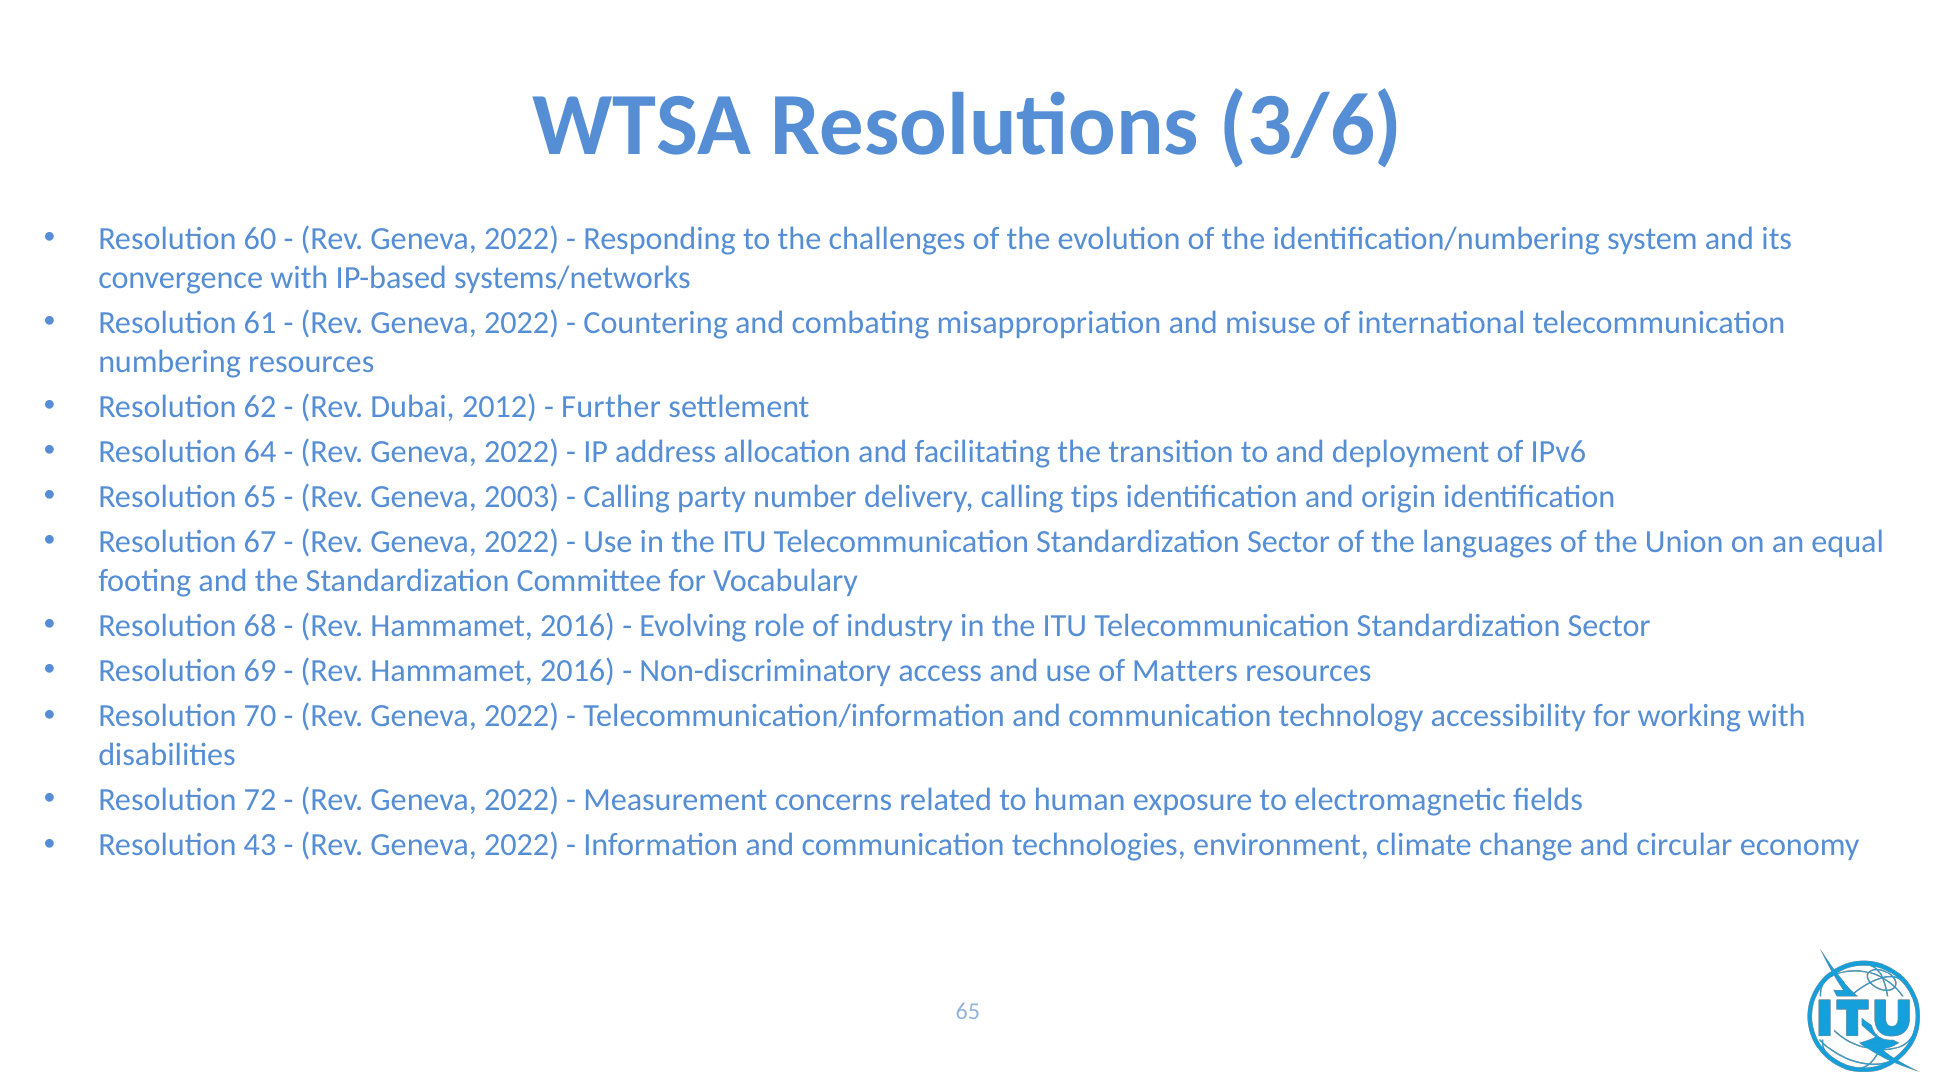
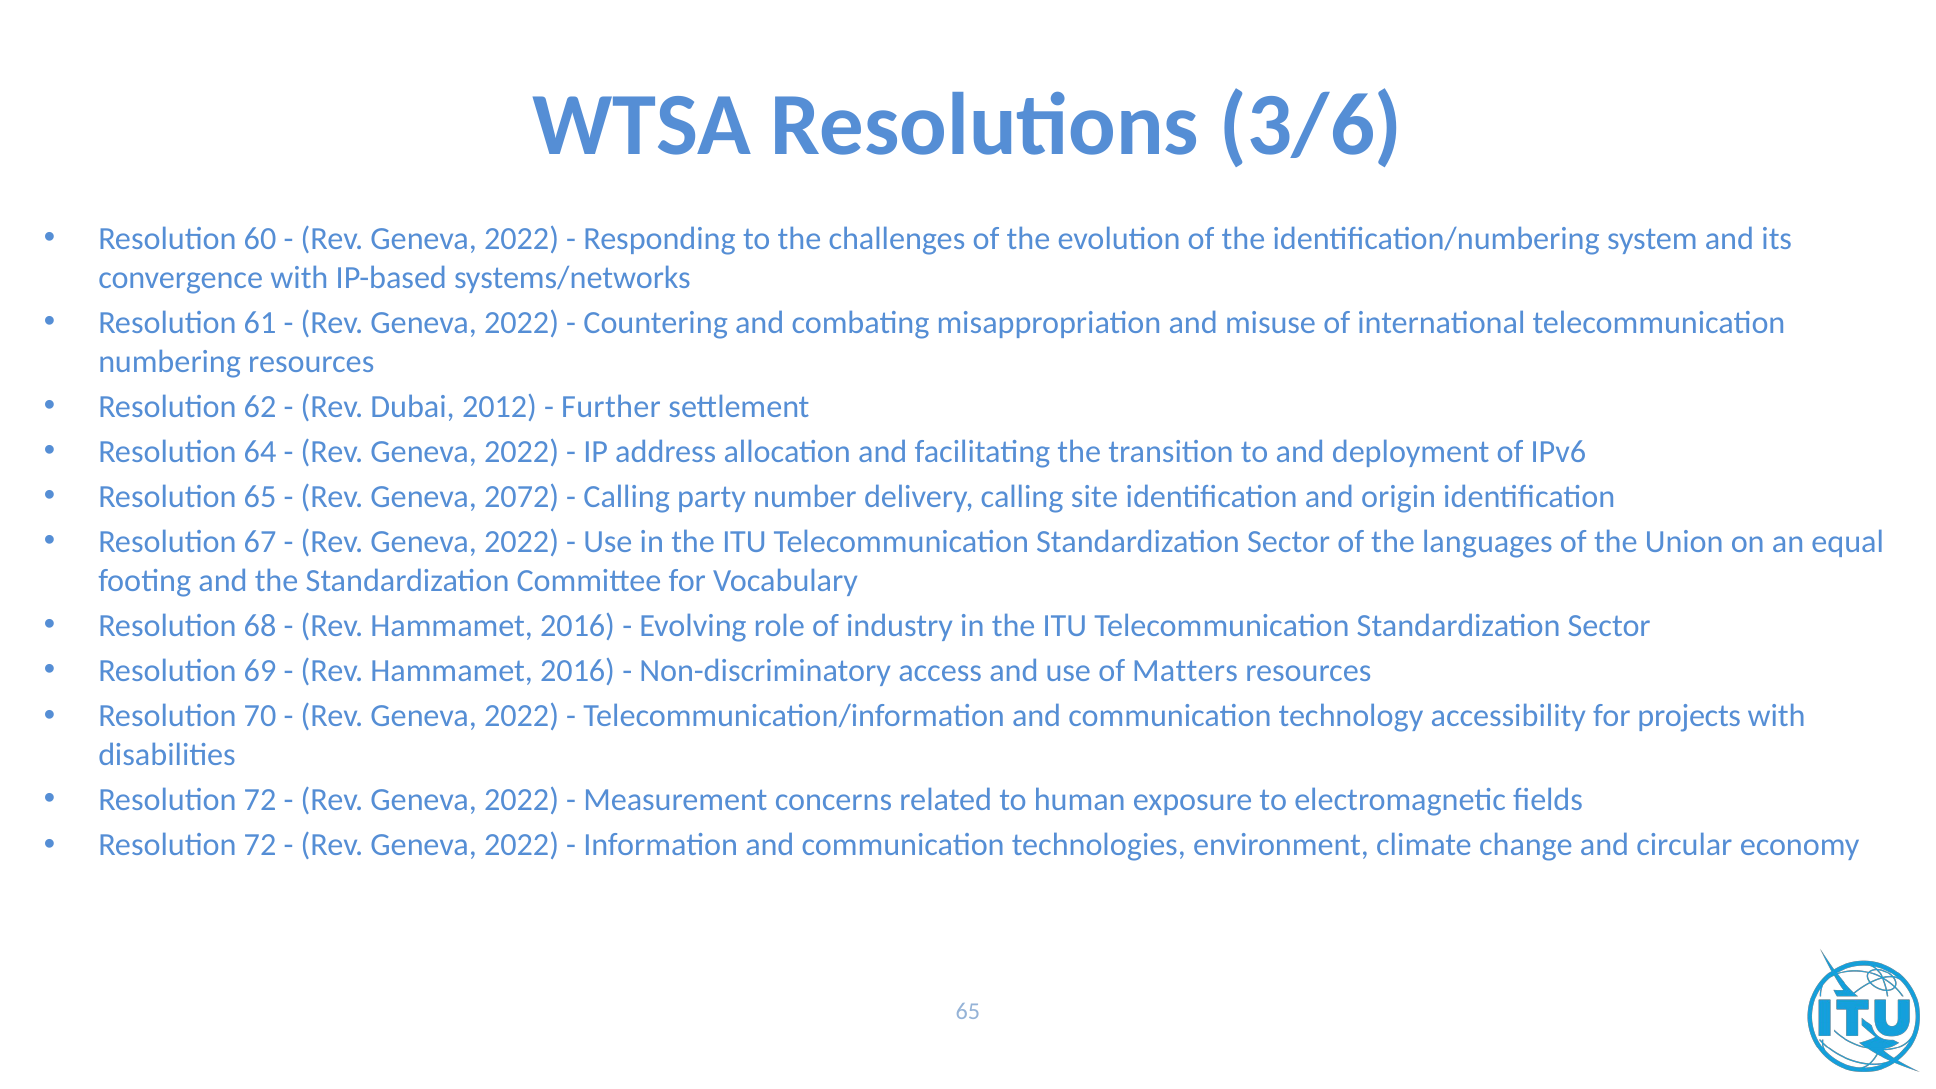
2003: 2003 -> 2072
tips: tips -> site
working: working -> projects
43 at (260, 845): 43 -> 72
